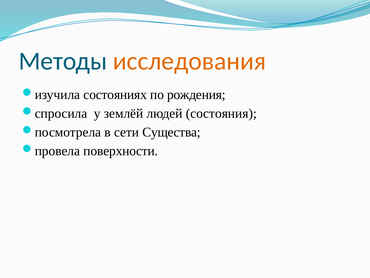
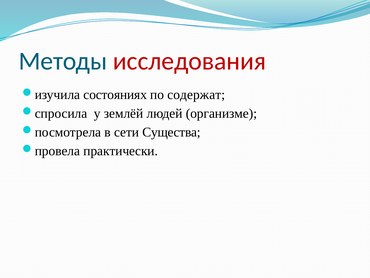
исследования colour: orange -> red
рождения: рождения -> содержат
состояния: состояния -> организме
поверхности: поверхности -> практически
